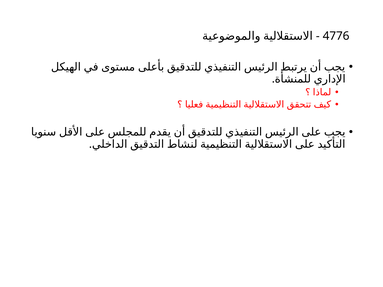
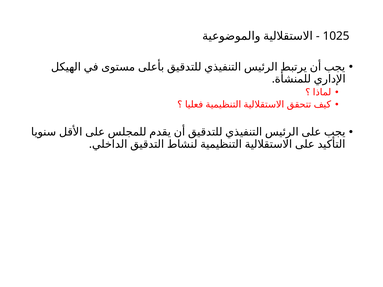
4776: 4776 -> 1025
